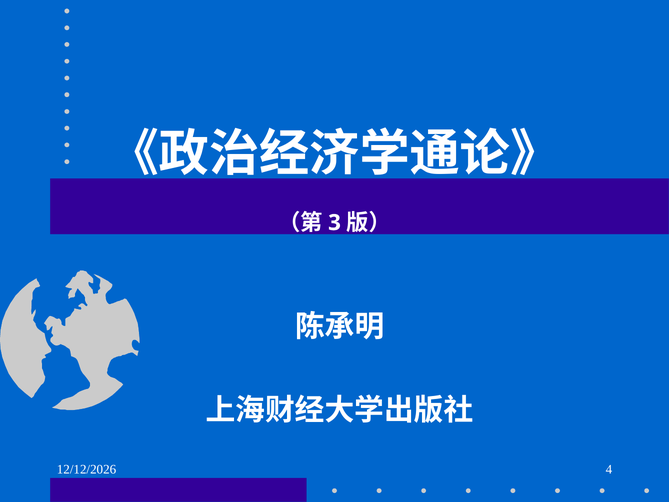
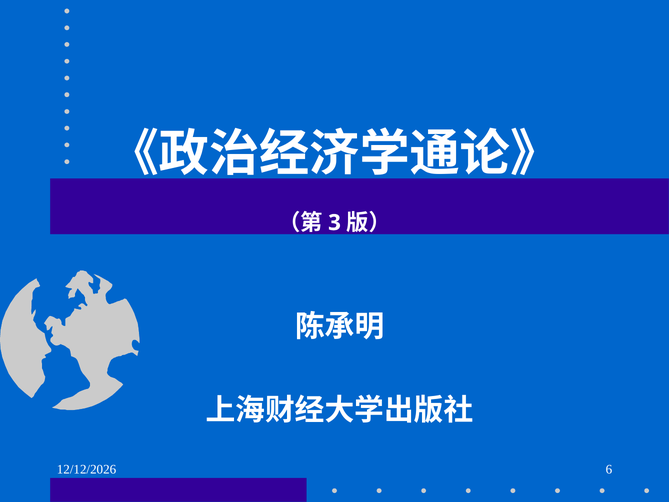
4: 4 -> 6
